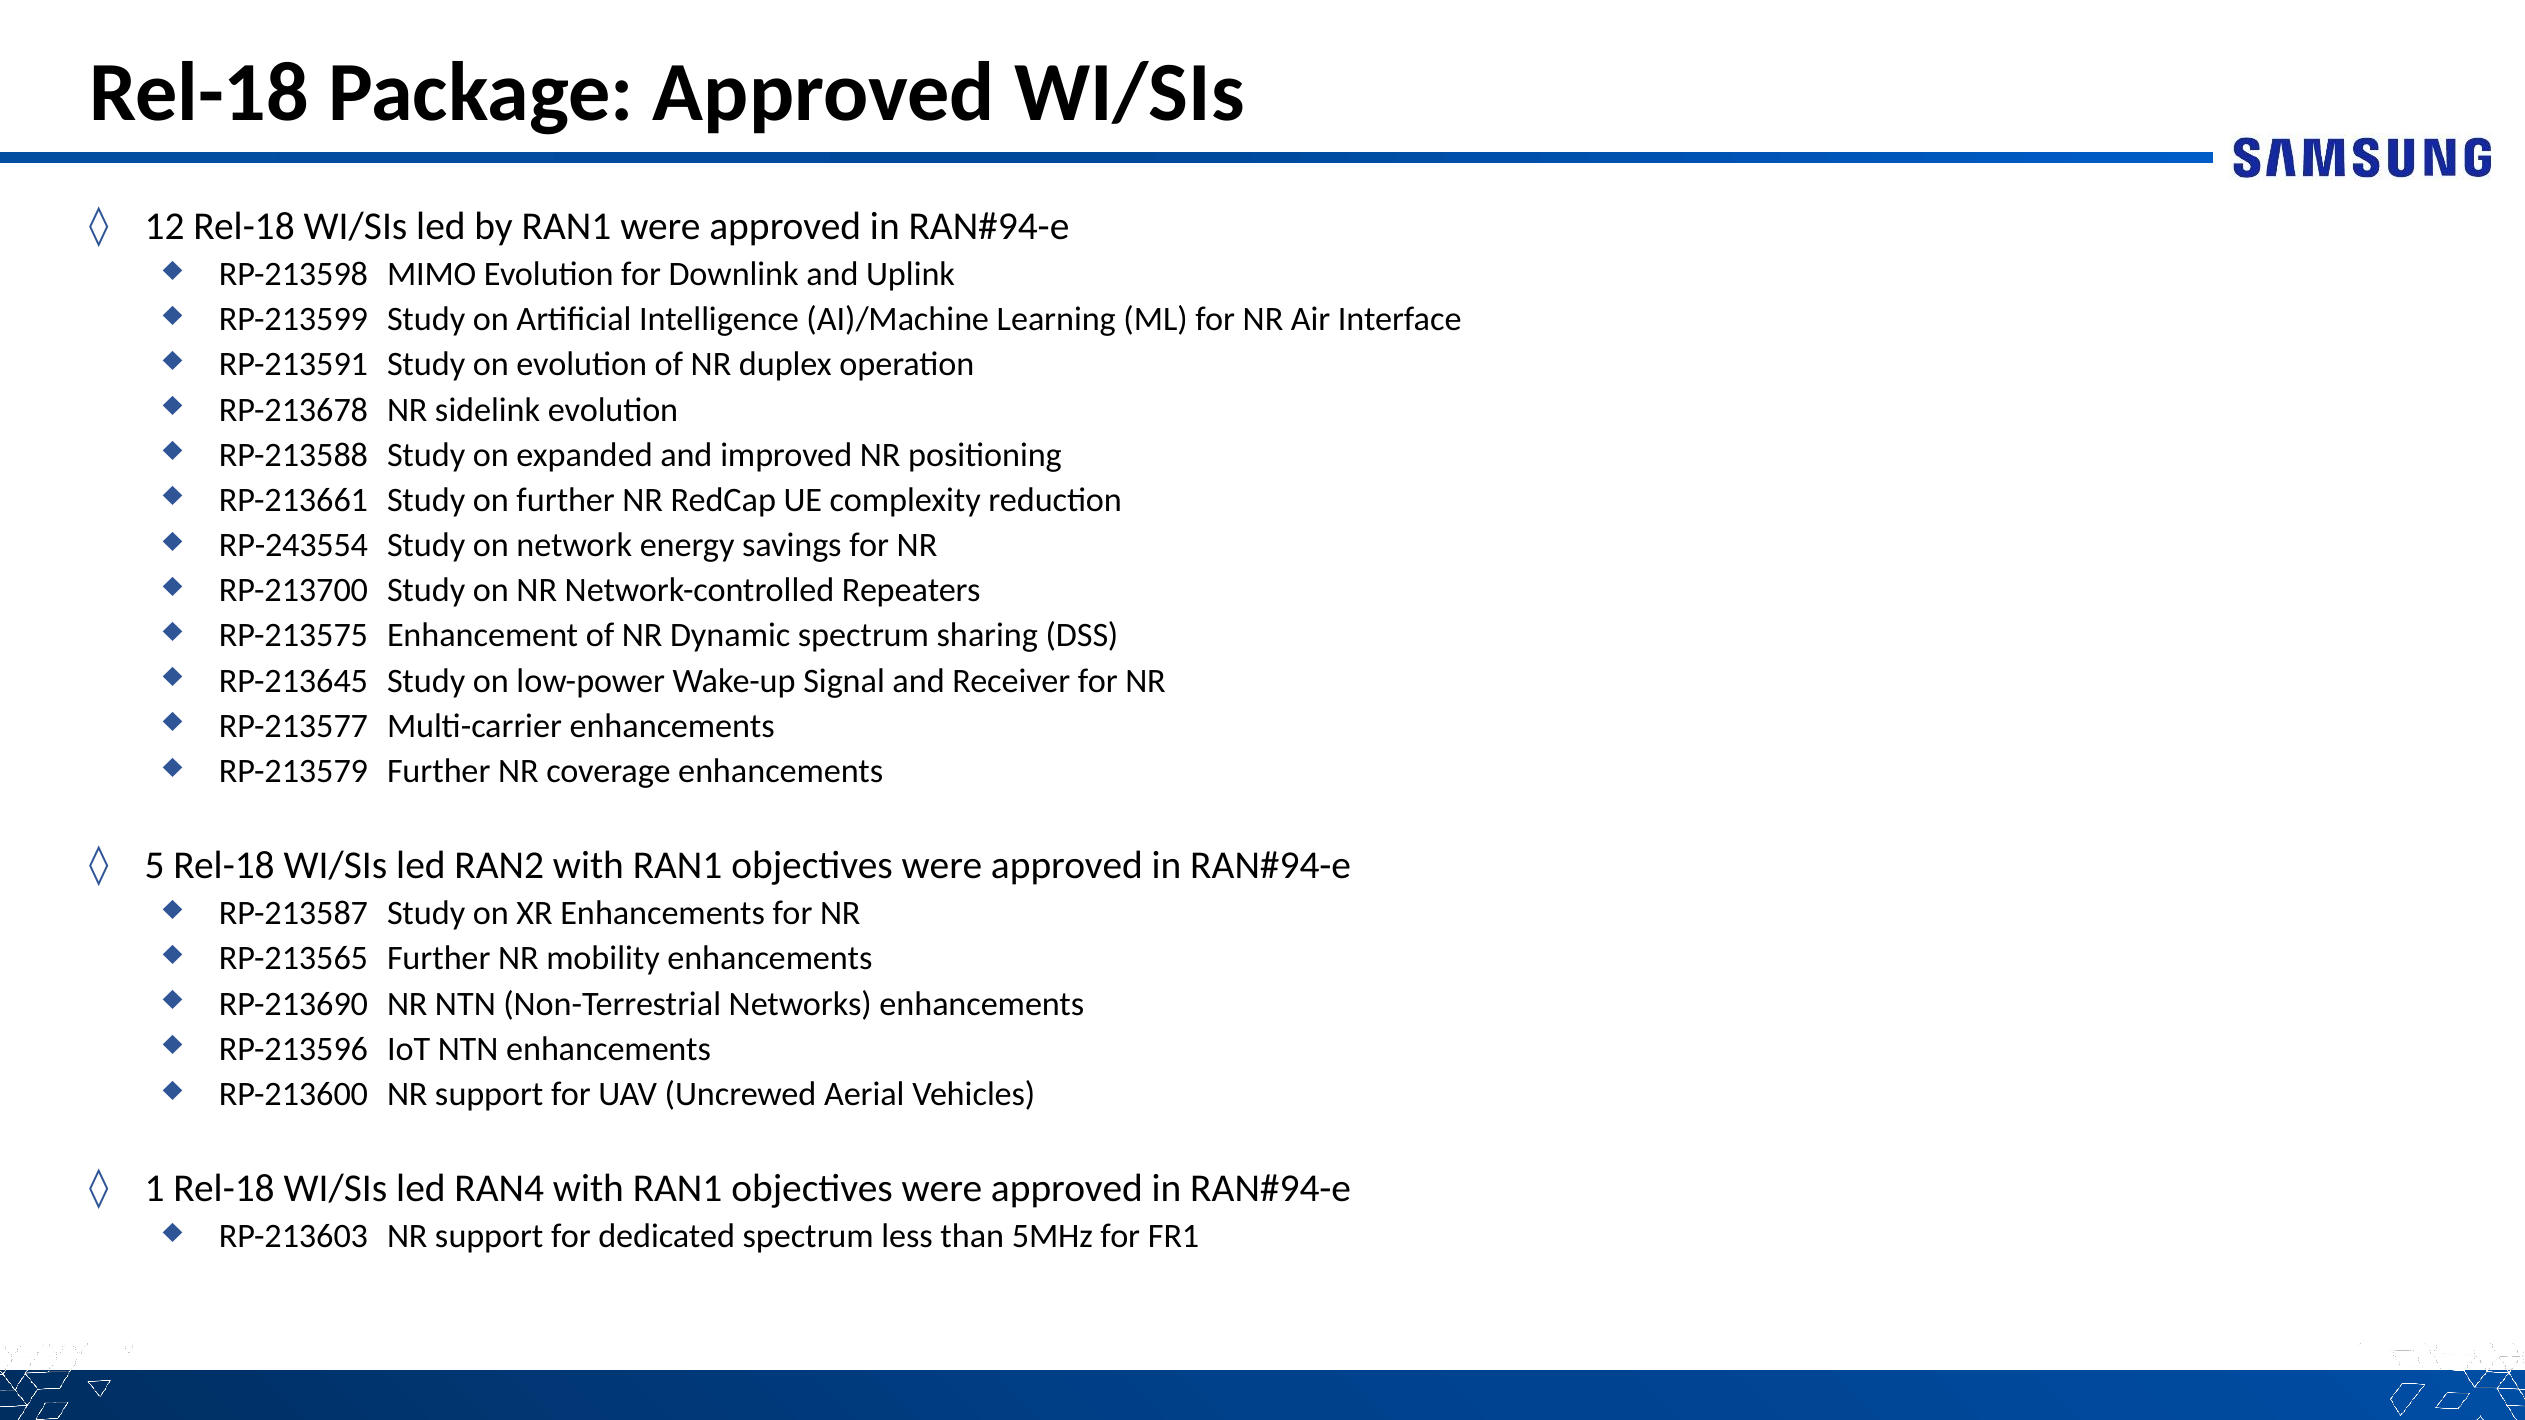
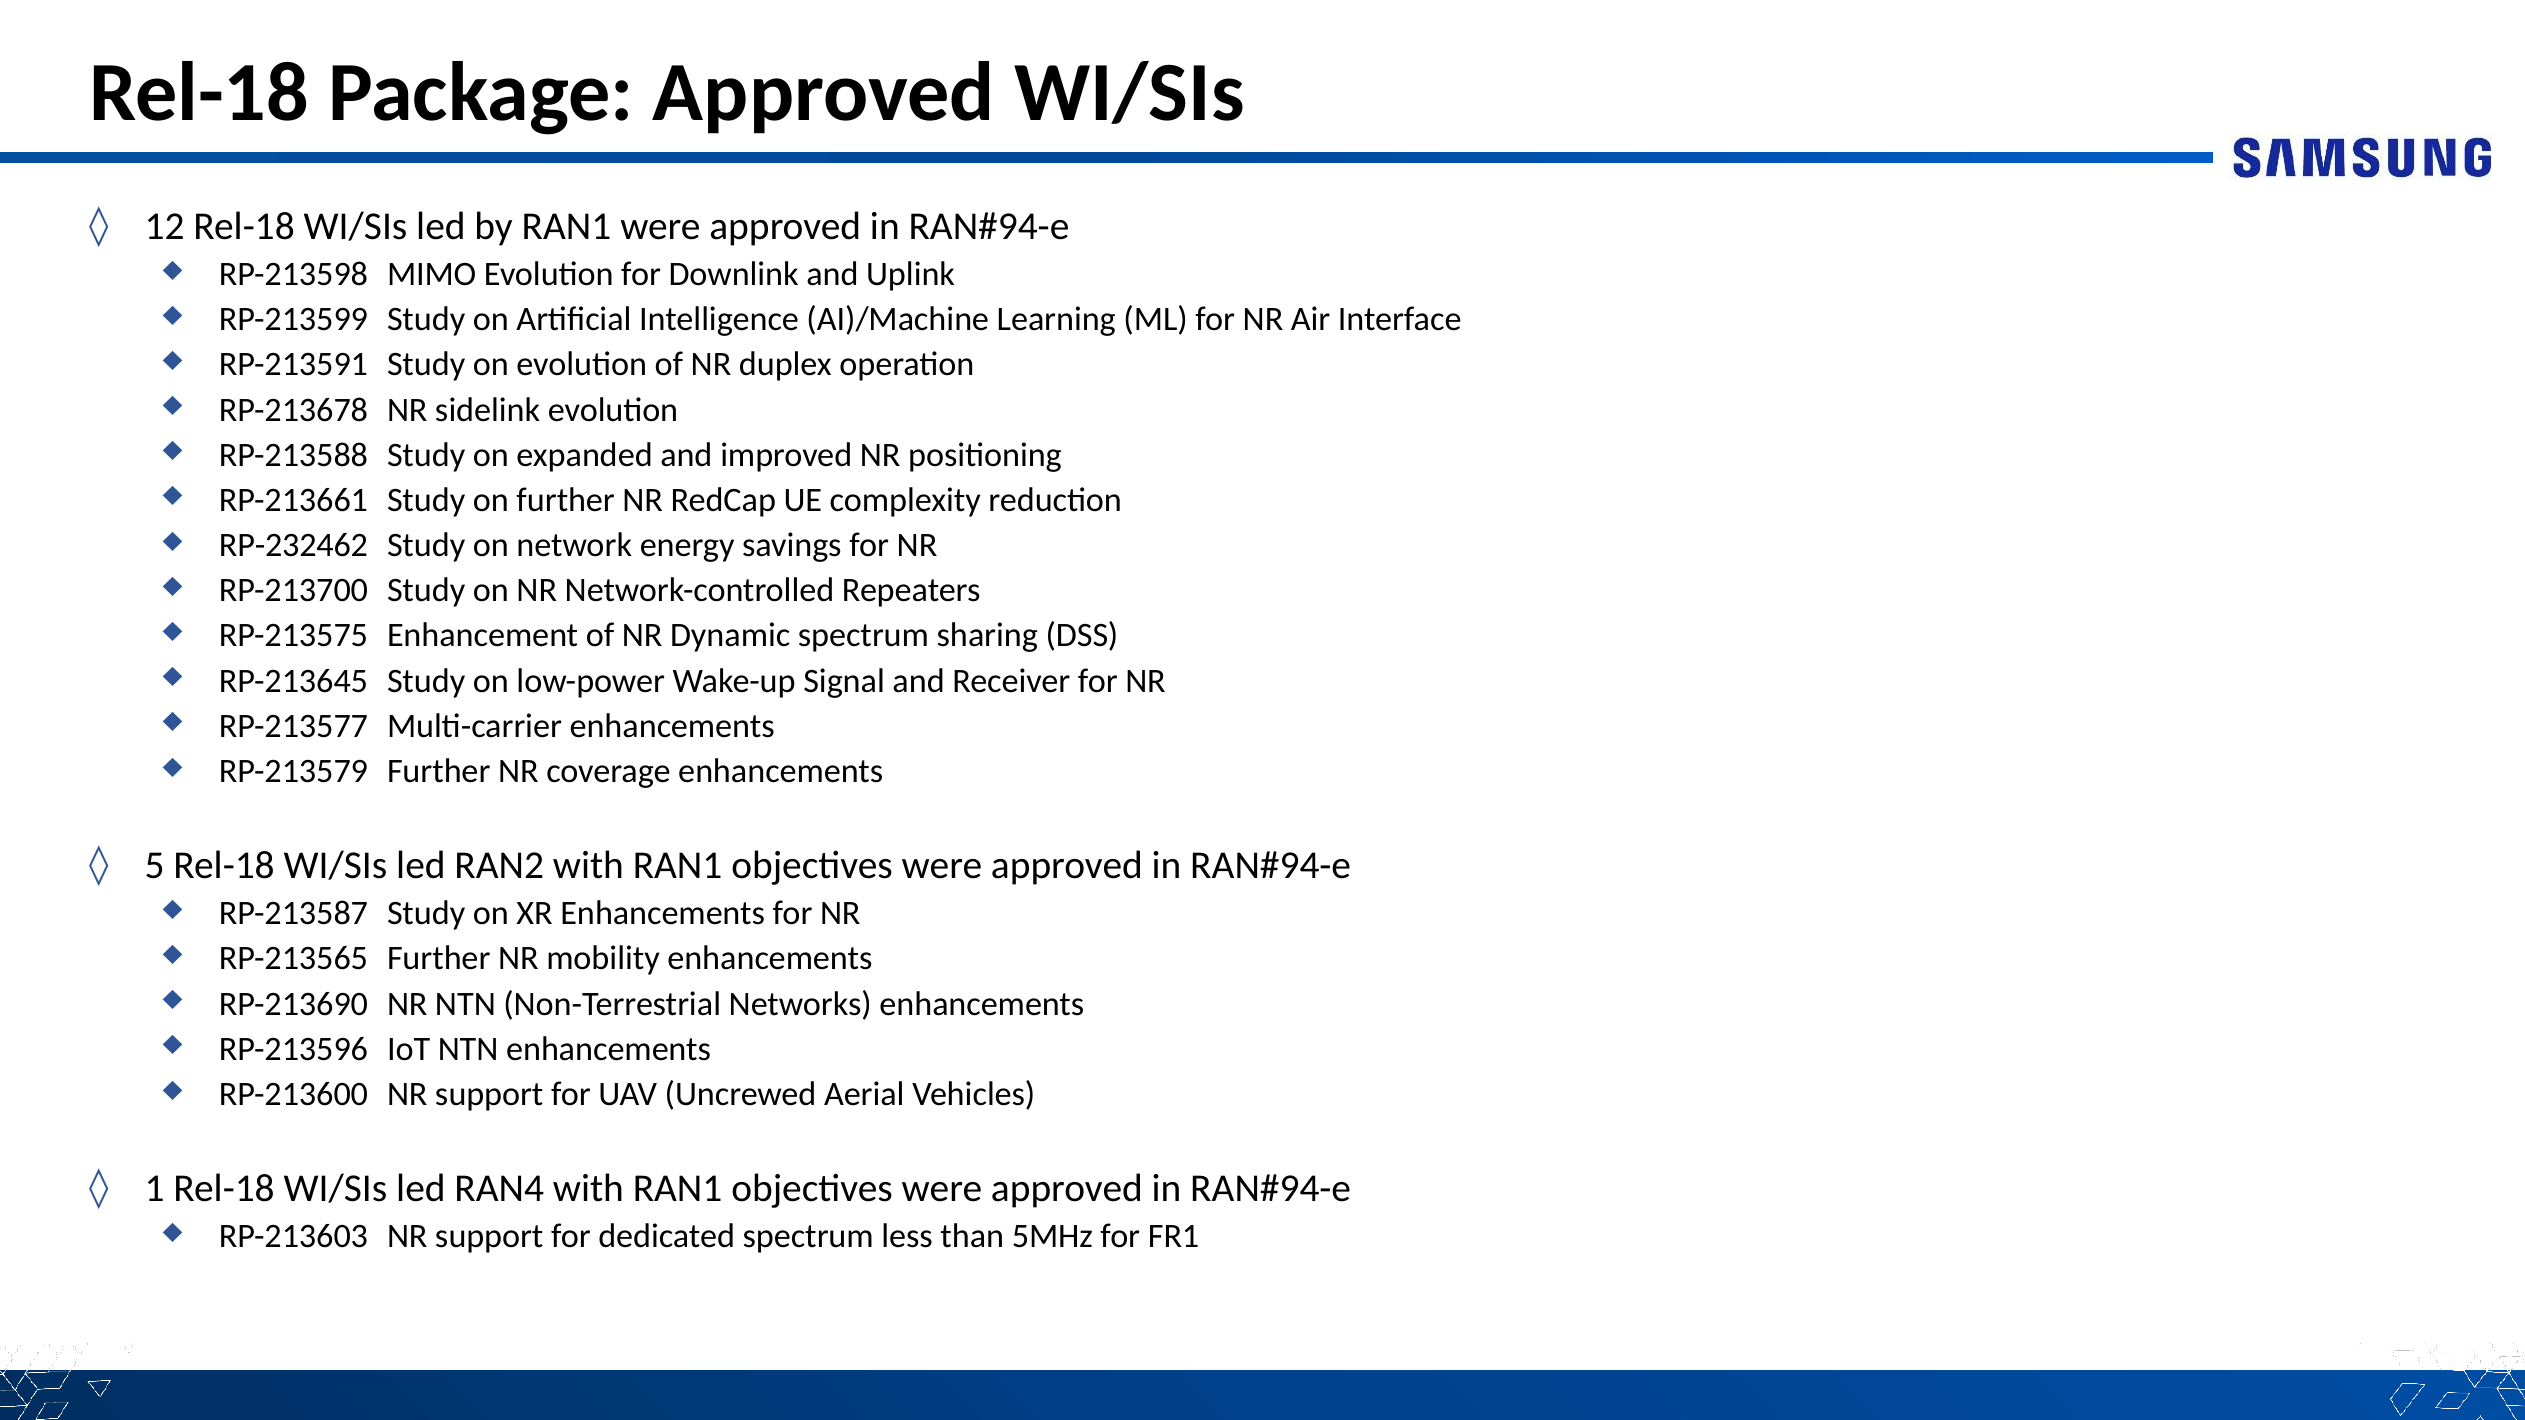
RP-243554: RP-243554 -> RP-232462
